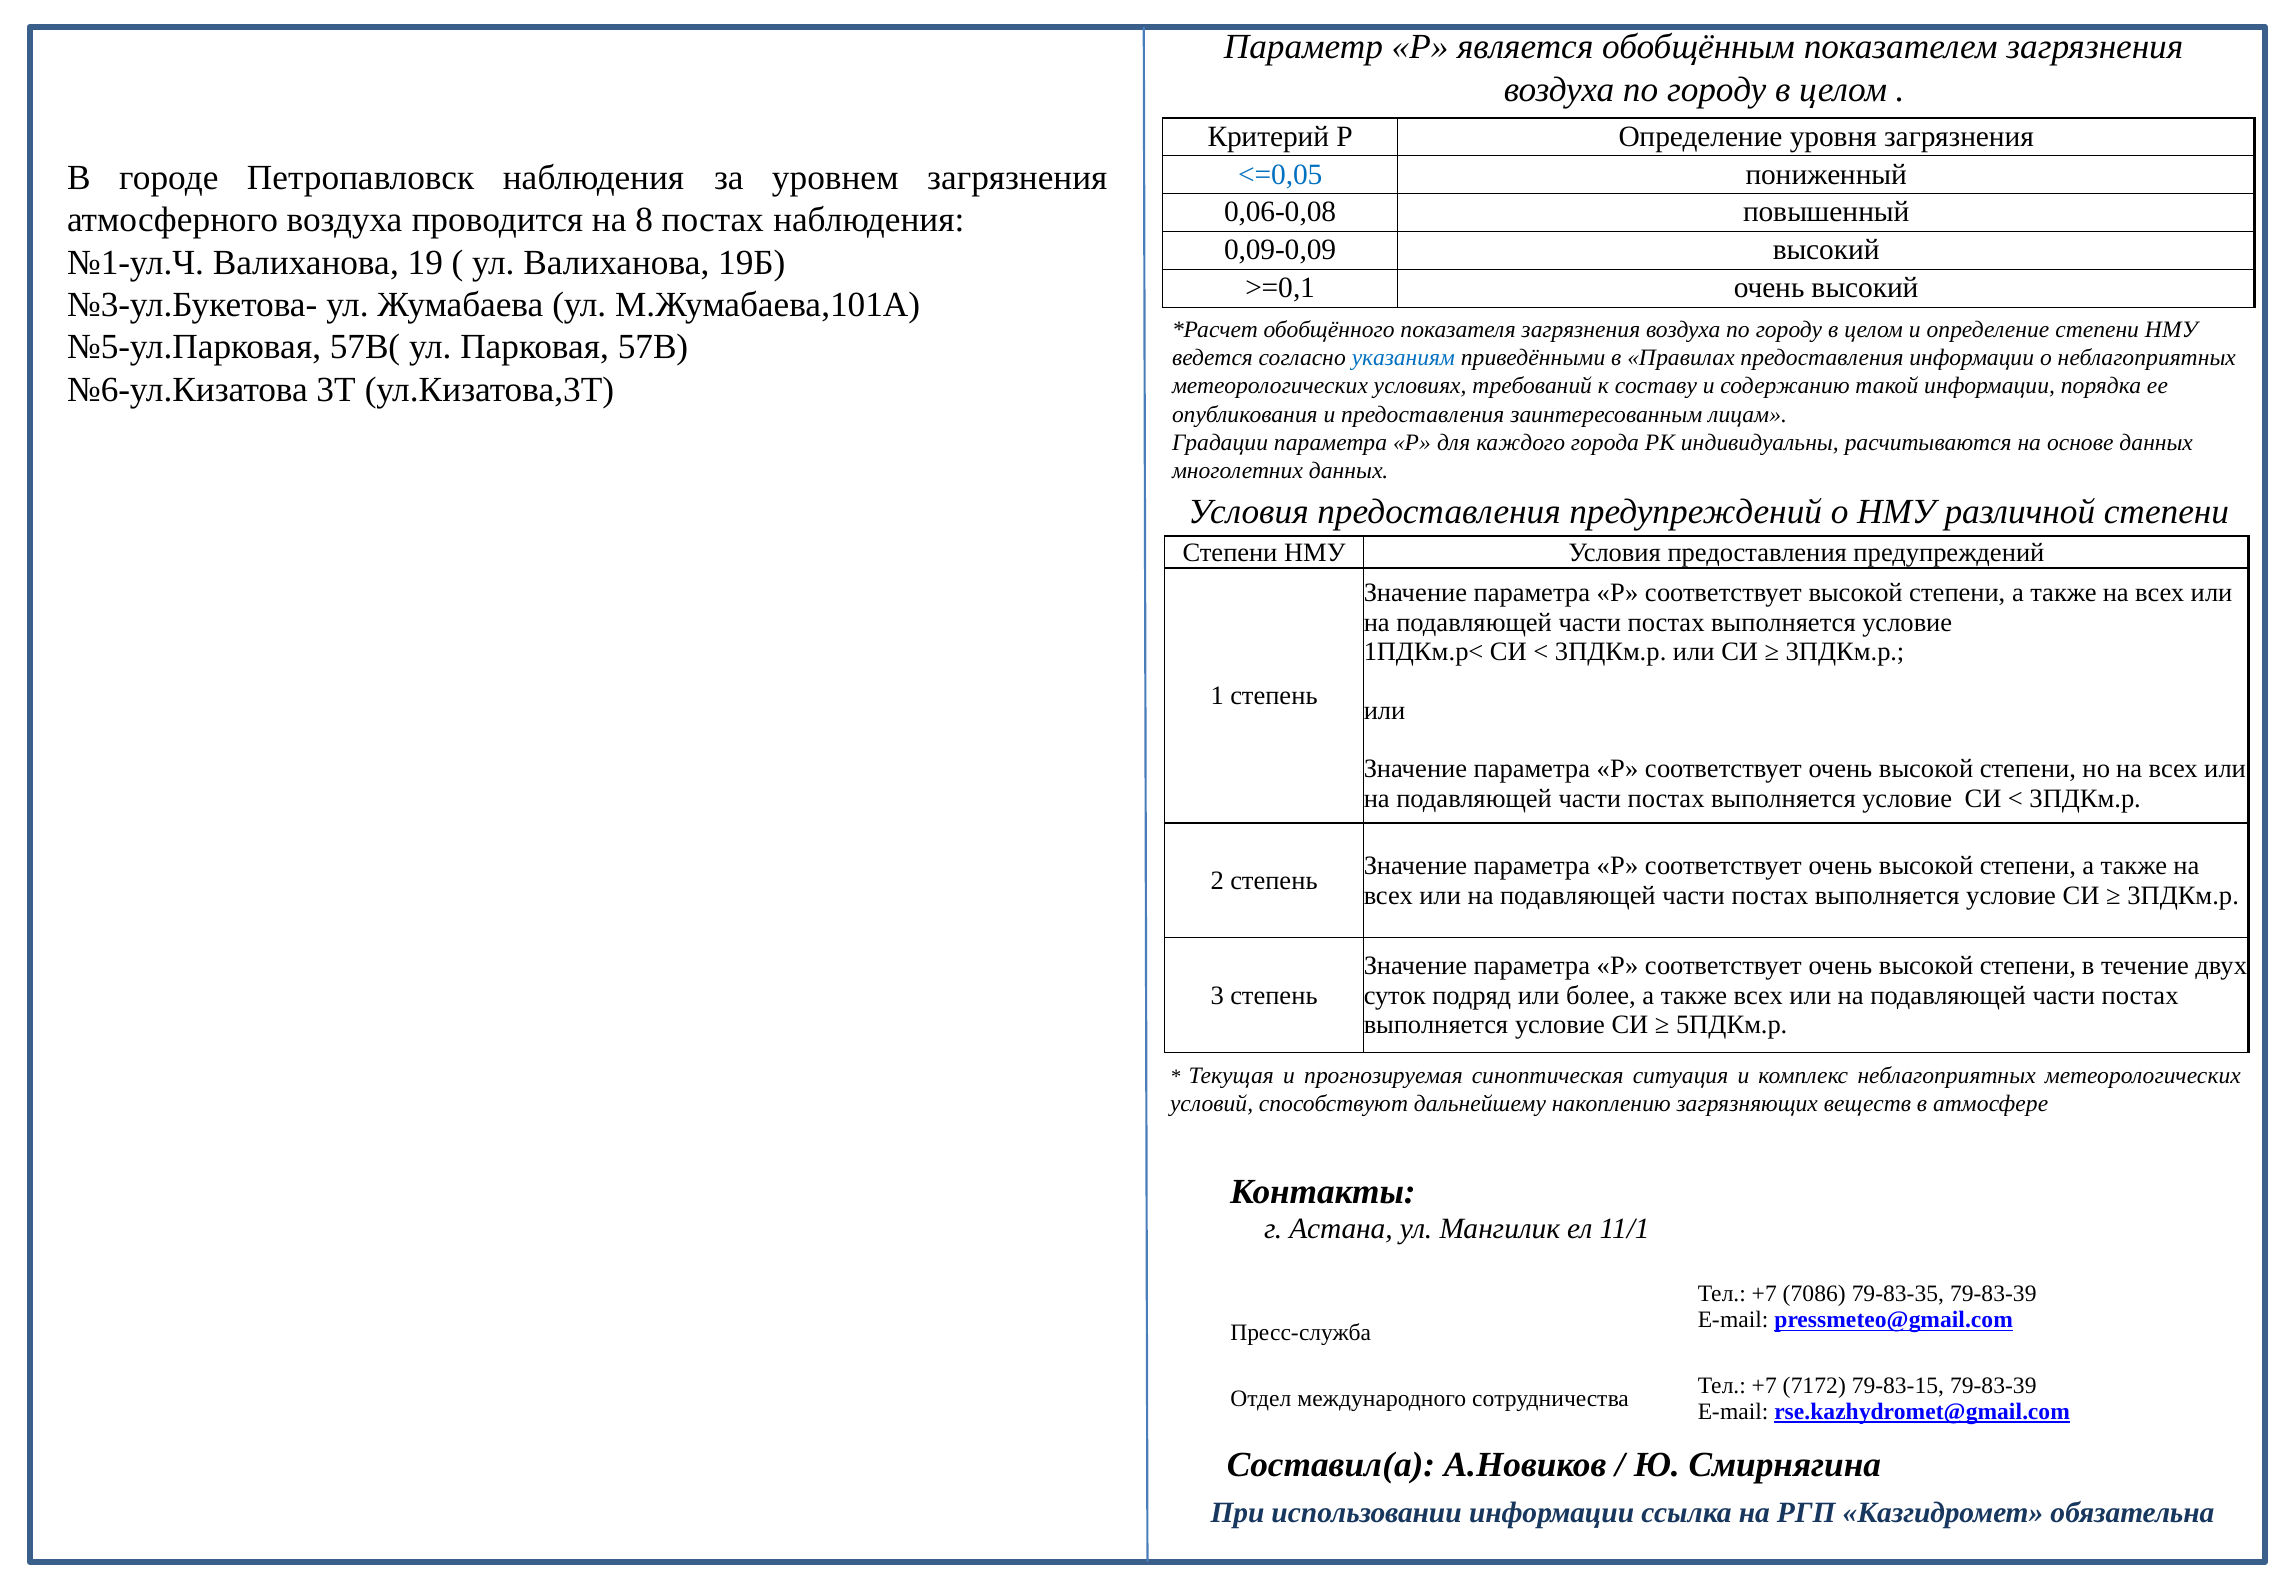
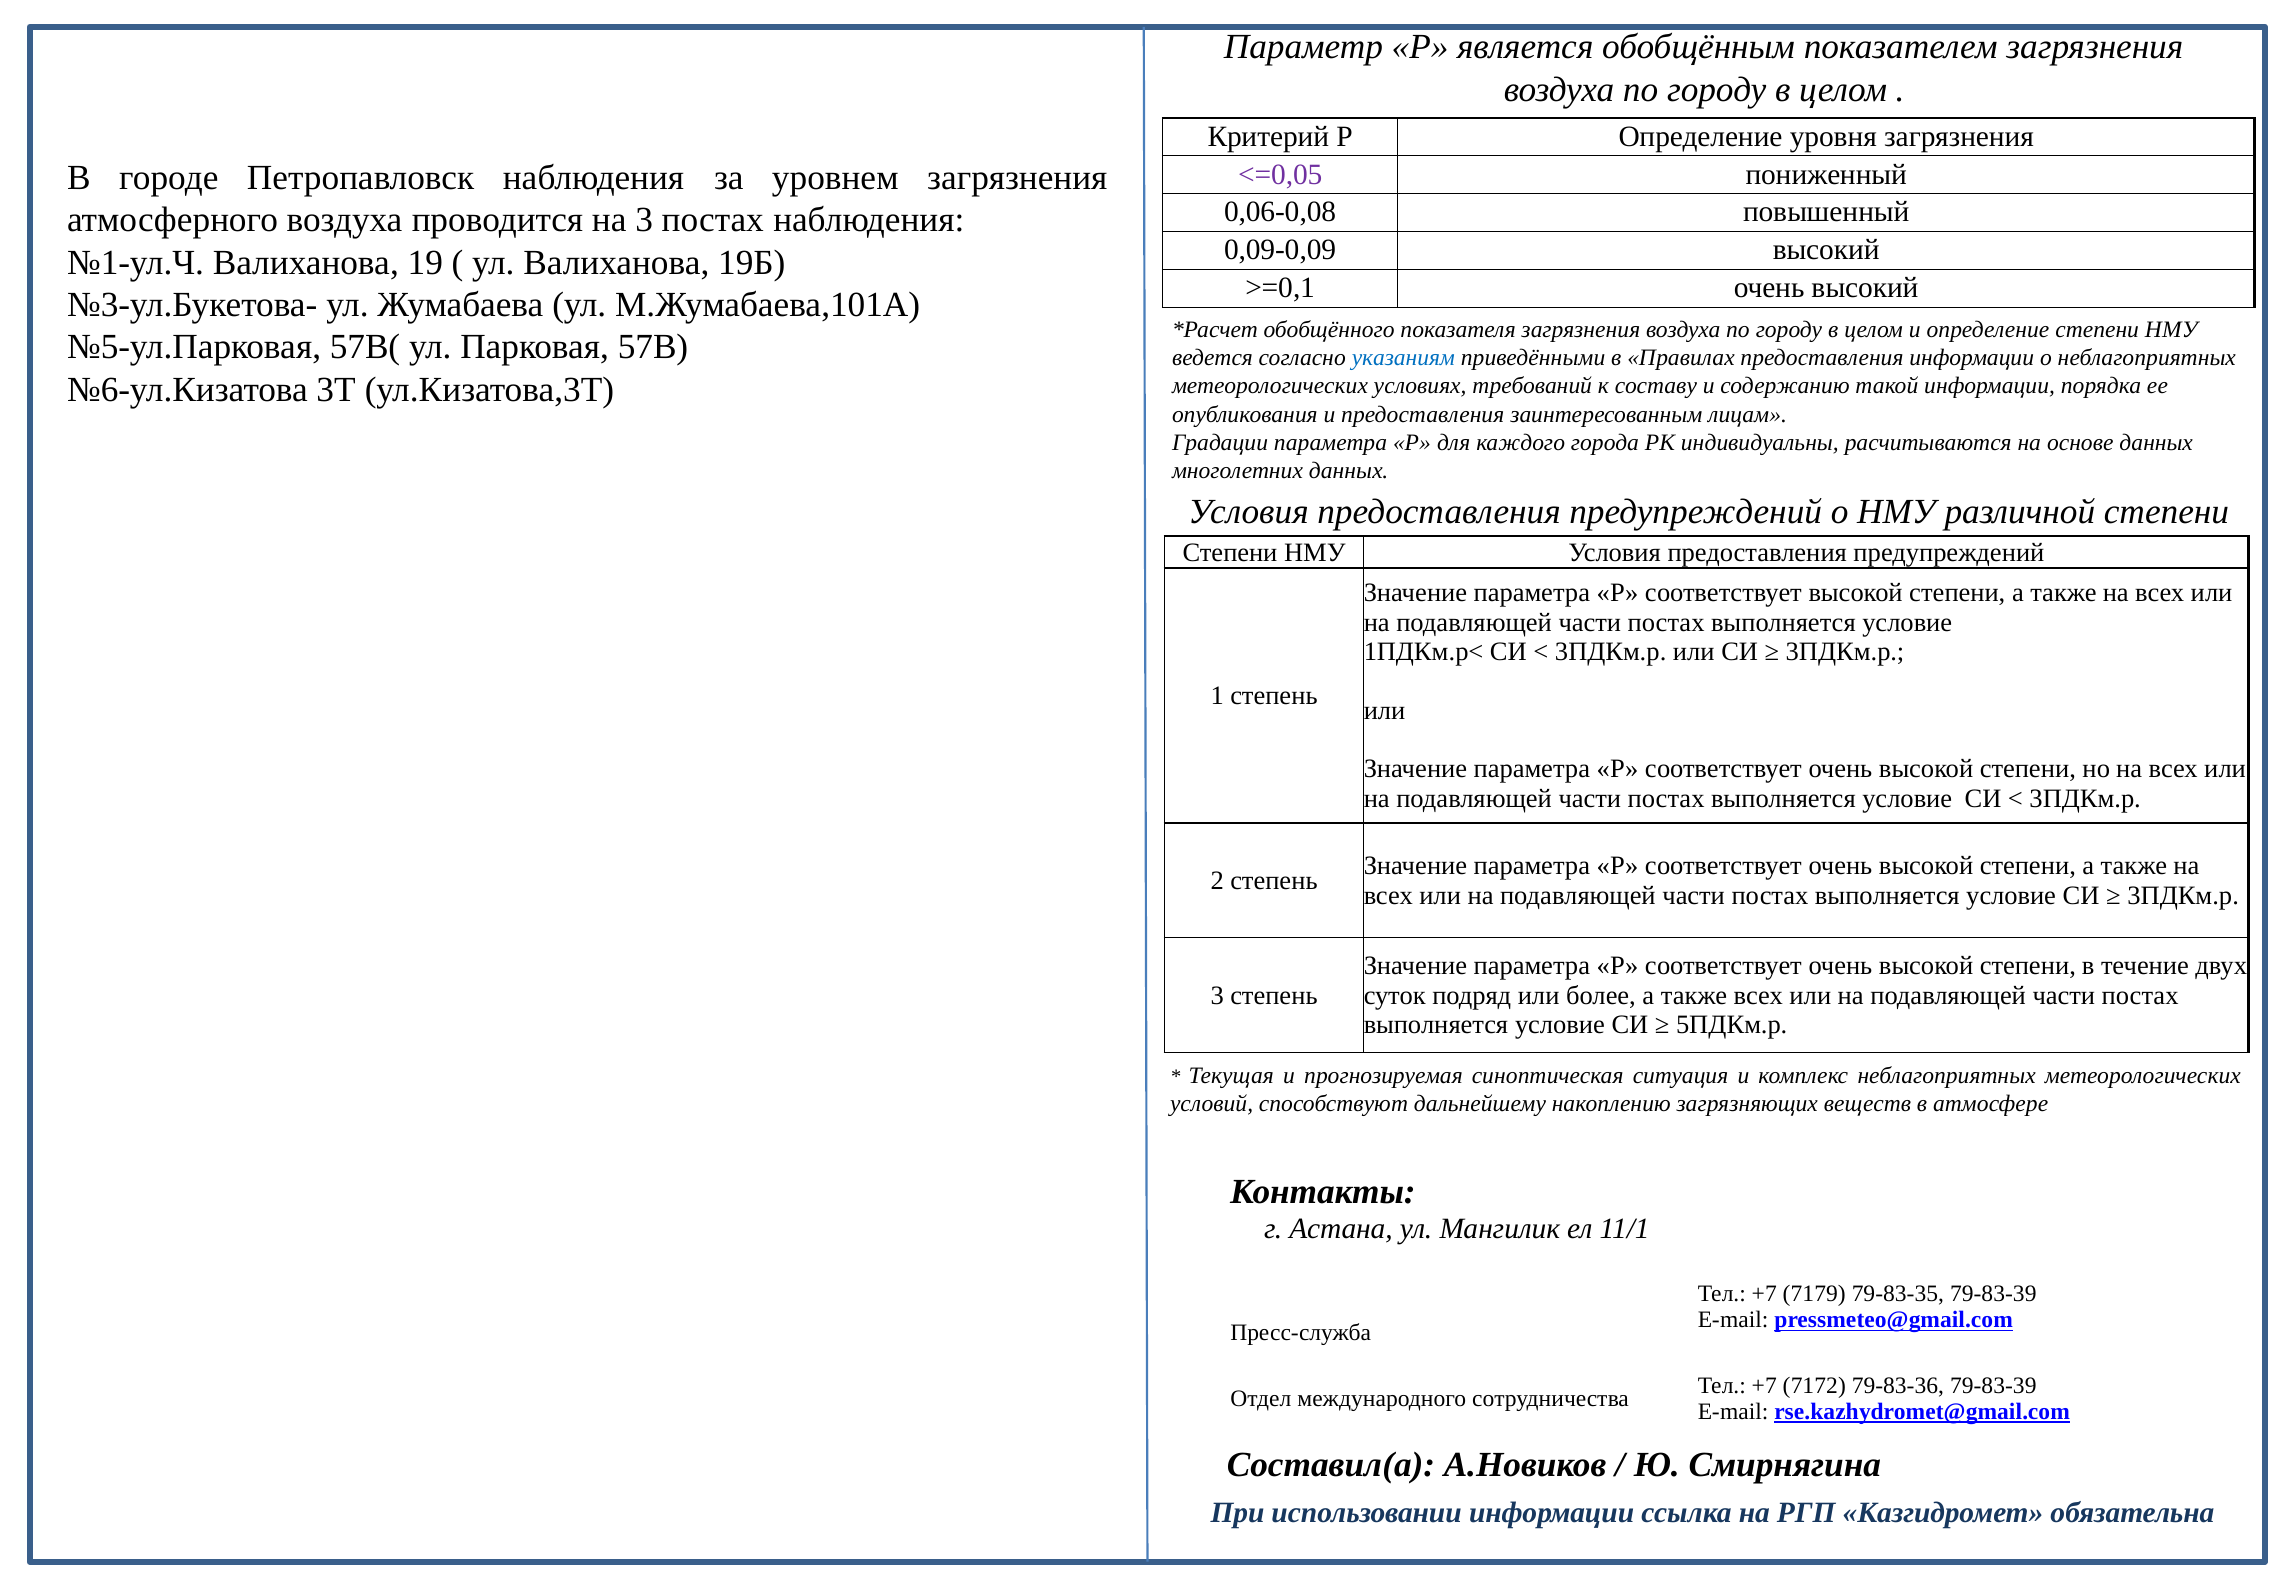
<=0,05 colour: blue -> purple
на 8: 8 -> 3
7086: 7086 -> 7179
79-83-15: 79-83-15 -> 79-83-36
